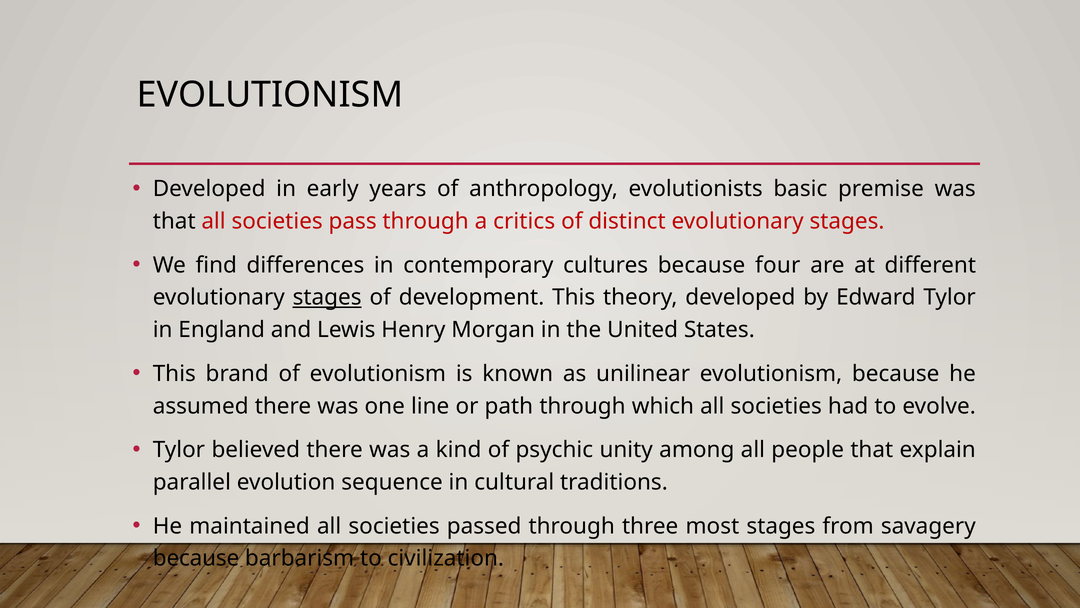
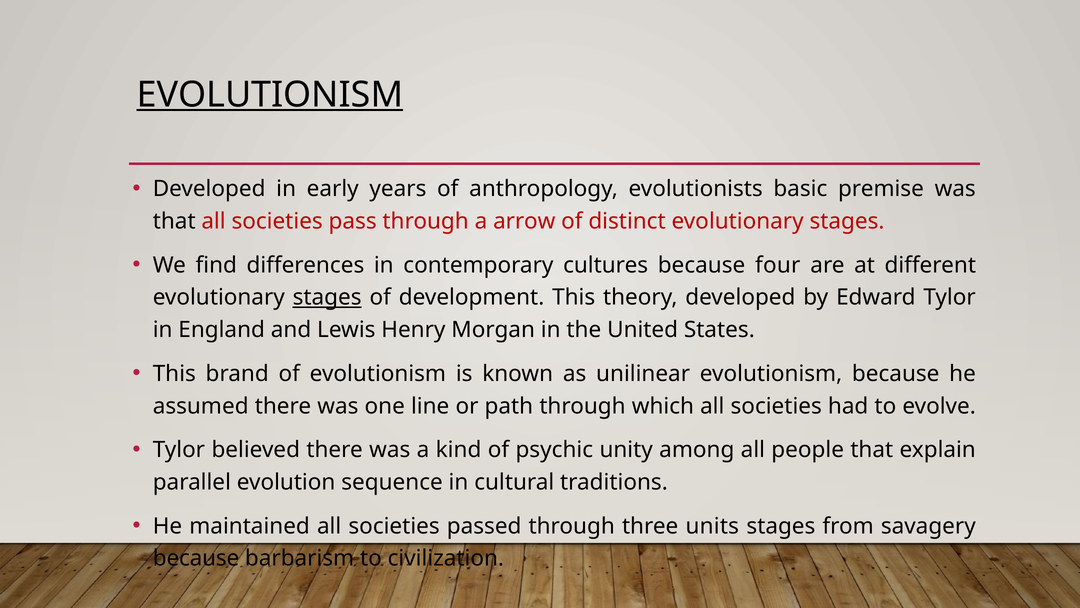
EVOLUTIONISM at (270, 95) underline: none -> present
critics: critics -> arrow
most: most -> units
